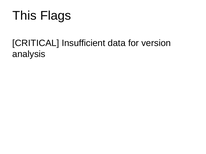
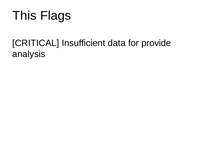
version: version -> provide
